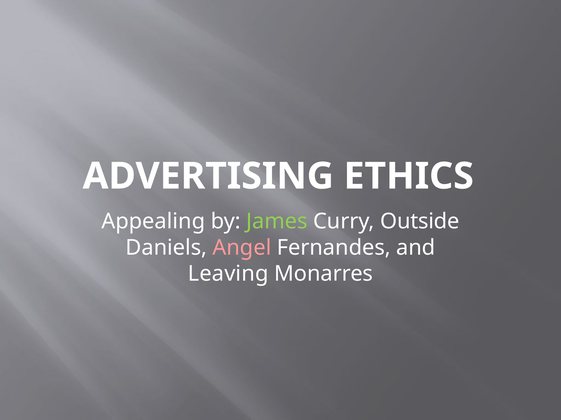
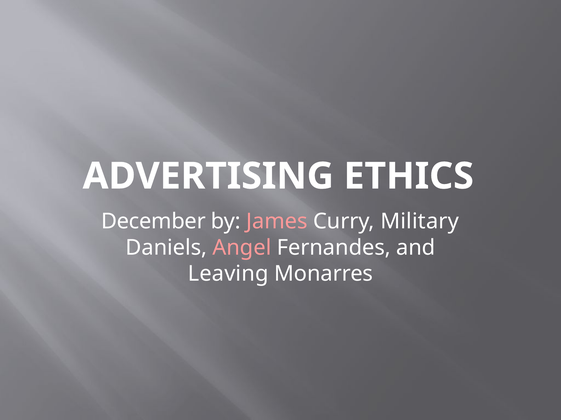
Appealing: Appealing -> December
James colour: light green -> pink
Outside: Outside -> Military
